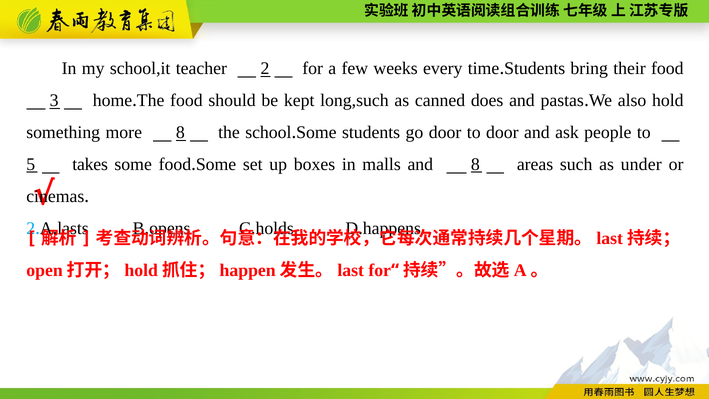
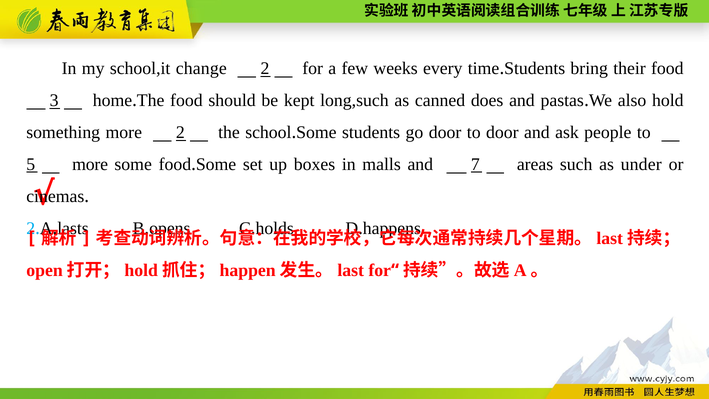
teacher: teacher -> change
more 8: 8 -> 2
5 takes: takes -> more
and 8: 8 -> 7
